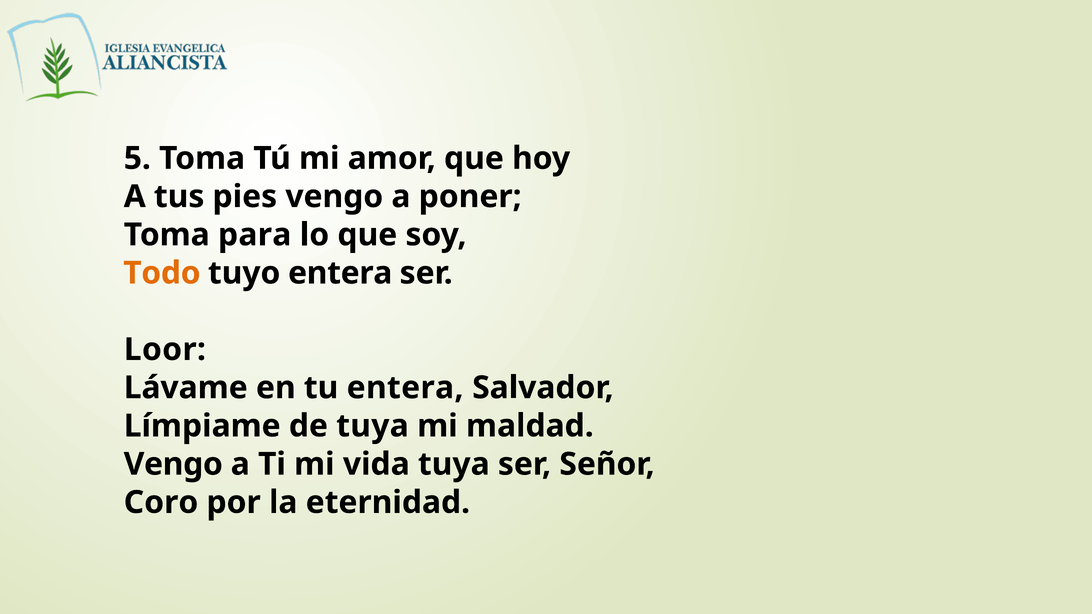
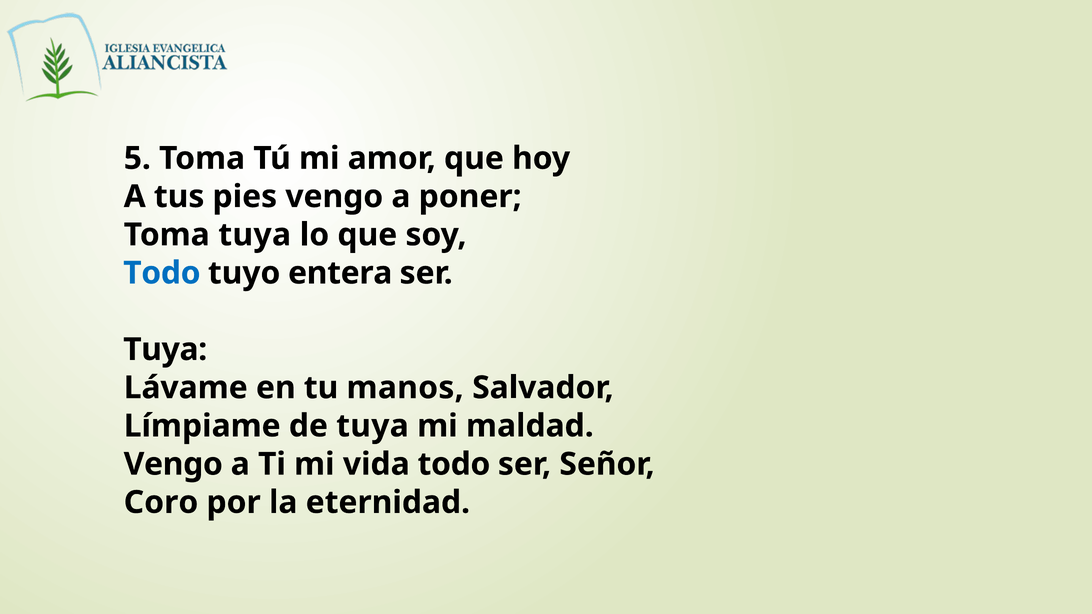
Toma para: para -> tuya
Todo at (162, 273) colour: orange -> blue
Loor at (165, 350): Loor -> Tuya
tu entera: entera -> manos
vida tuya: tuya -> todo
